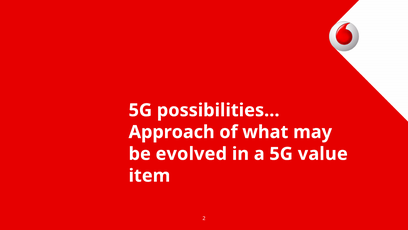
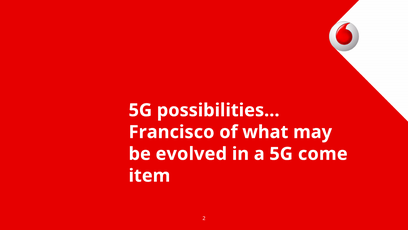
Approach: Approach -> Francisco
value: value -> come
